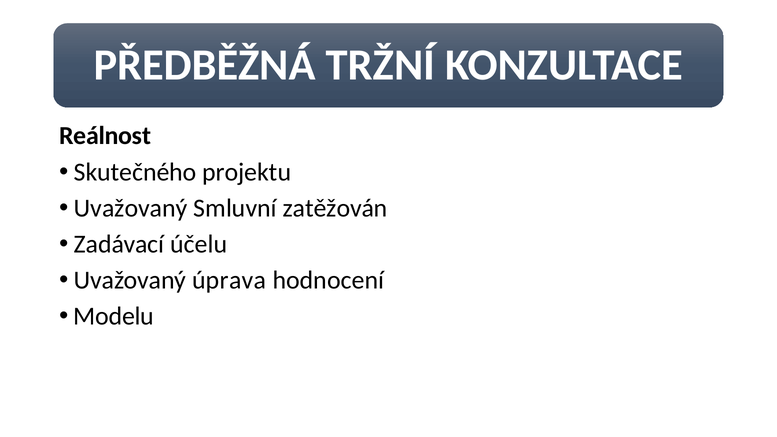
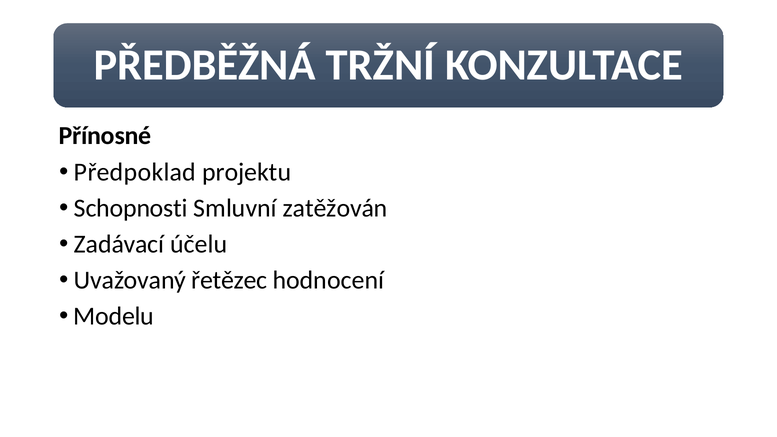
Reálnost: Reálnost -> Přínosné
Skutečného: Skutečného -> Předpoklad
Uvažovaný at (131, 208): Uvažovaný -> Schopnosti
úprava: úprava -> řetězec
